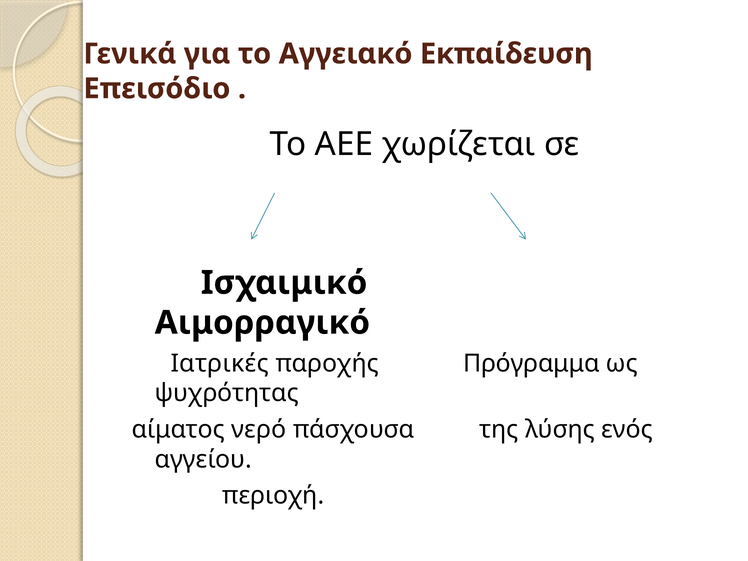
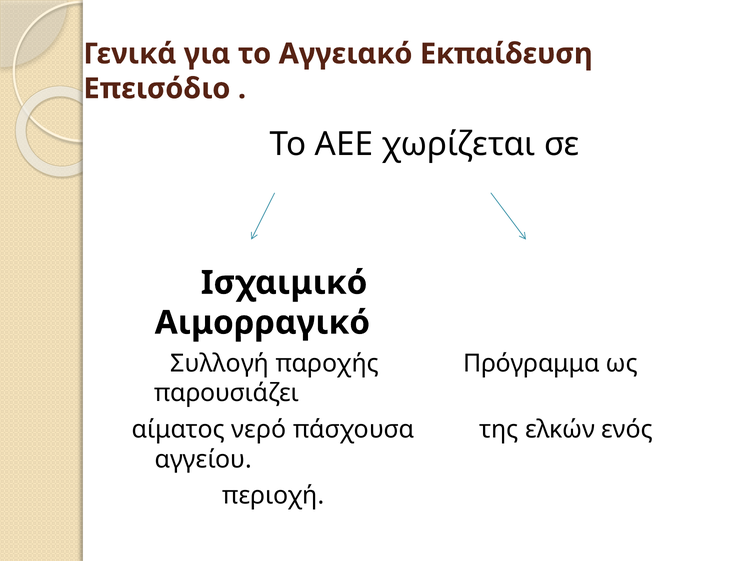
Ιατρικές: Ιατρικές -> Συλλογή
ψυχρότητας: ψυχρότητας -> παρουσιάζει
λύσης: λύσης -> ελκών
